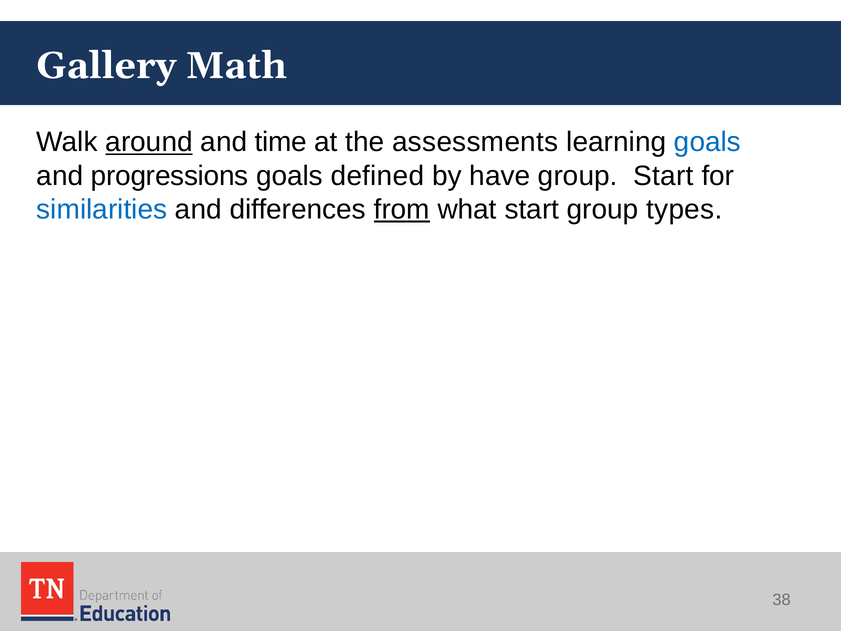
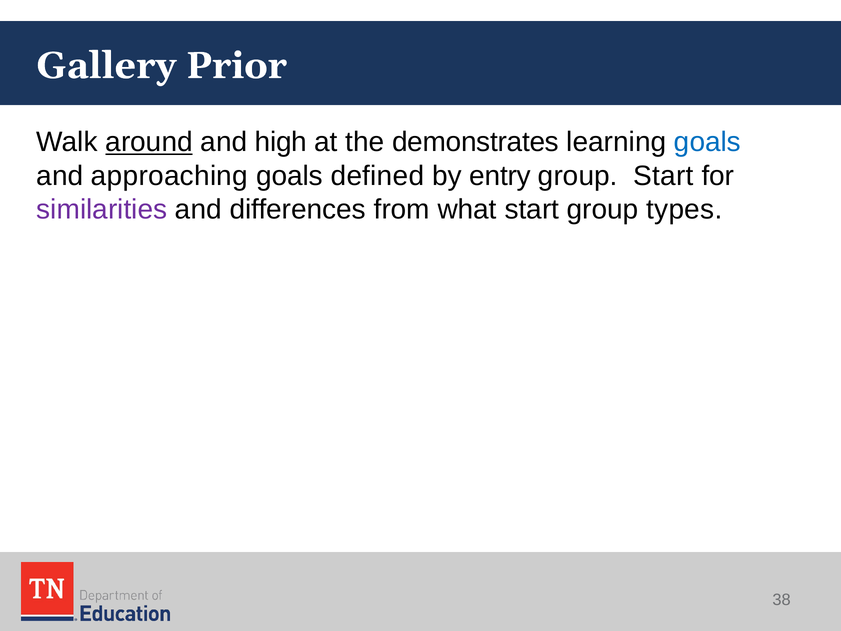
Math: Math -> Prior
time: time -> high
assessments: assessments -> demonstrates
progressions: progressions -> approaching
have: have -> entry
similarities colour: blue -> purple
from underline: present -> none
